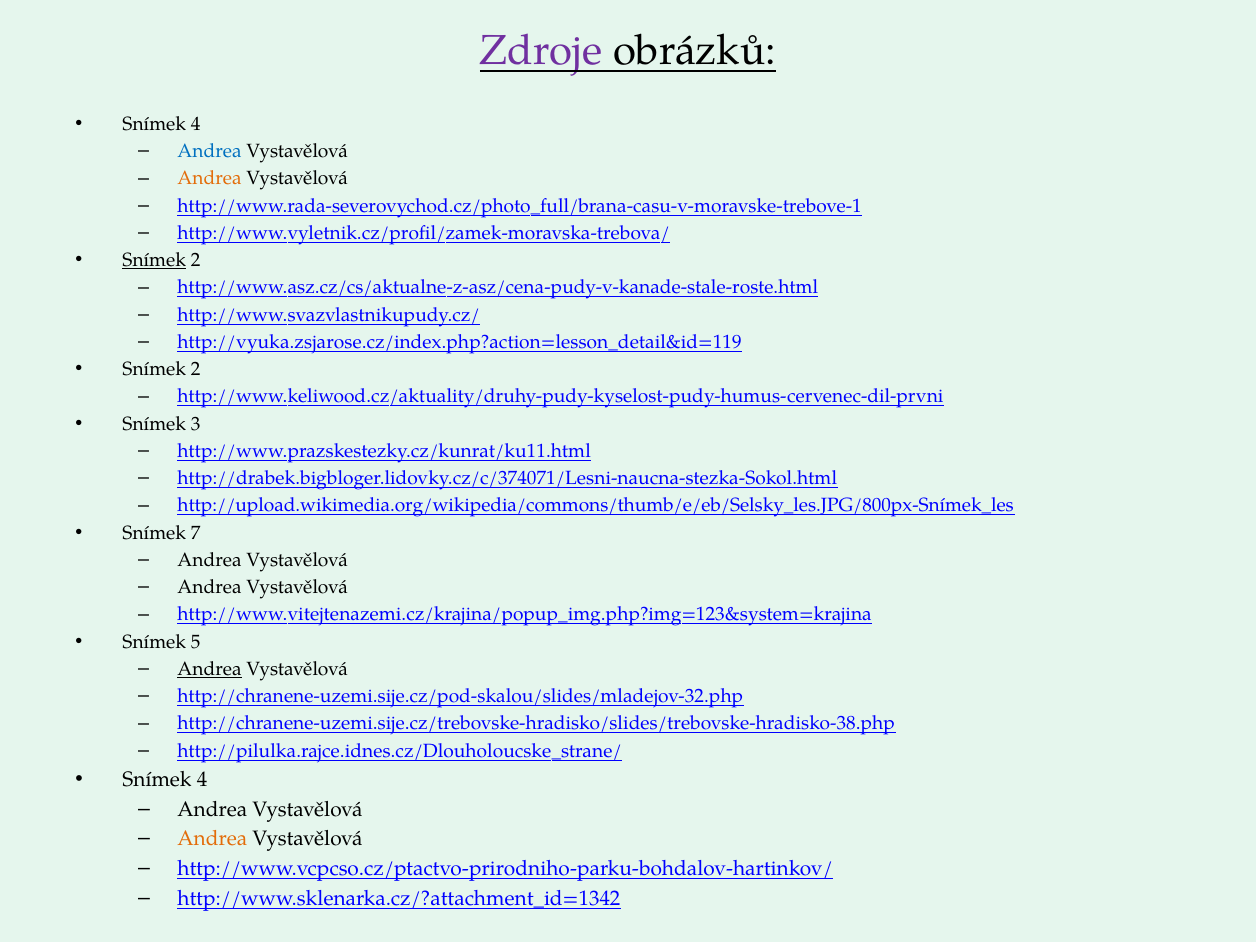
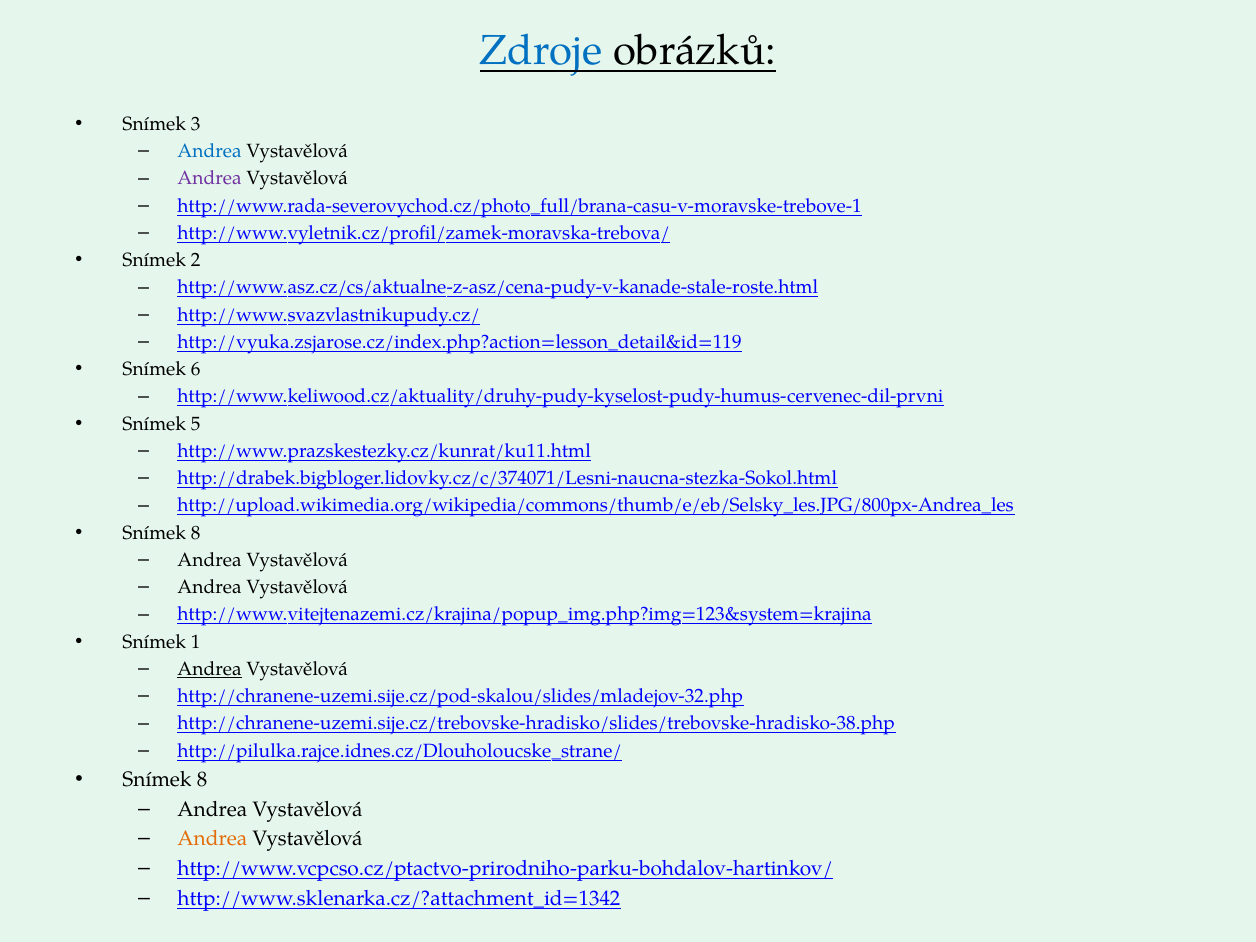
Zdroje colour: purple -> blue
4 at (196, 124): 4 -> 3
Andrea at (210, 179) colour: orange -> purple
Snímek at (154, 260) underline: present -> none
2 at (196, 369): 2 -> 6
3: 3 -> 5
http://upload.wikimedia.org/wikipedia/commons/thumb/e/eb/Selsky_les.JPG/800px-Snímek_les: http://upload.wikimedia.org/wikipedia/commons/thumb/e/eb/Selsky_les.JPG/800px-Snímek_les -> http://upload.wikimedia.org/wikipedia/commons/thumb/e/eb/Selsky_les.JPG/800px-Andrea_les
7 at (196, 533): 7 -> 8
5: 5 -> 1
4 at (202, 780): 4 -> 8
